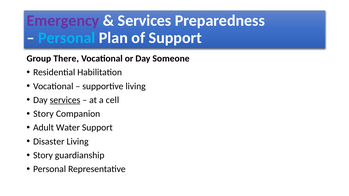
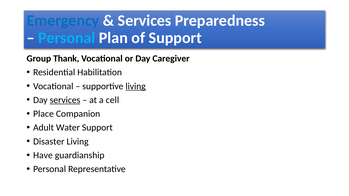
Emergency colour: purple -> blue
There: There -> Thank
Someone: Someone -> Caregiver
living at (136, 86) underline: none -> present
Story at (43, 114): Story -> Place
Story at (43, 155): Story -> Have
